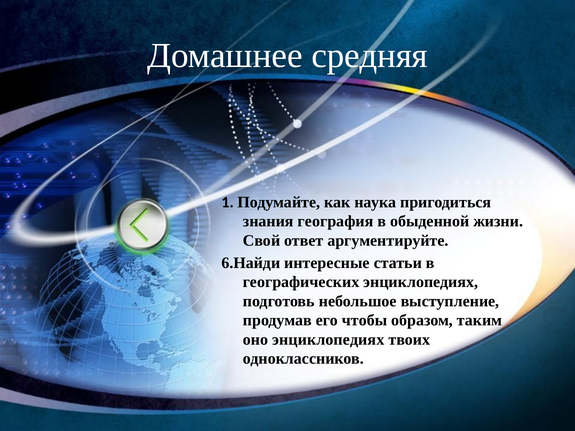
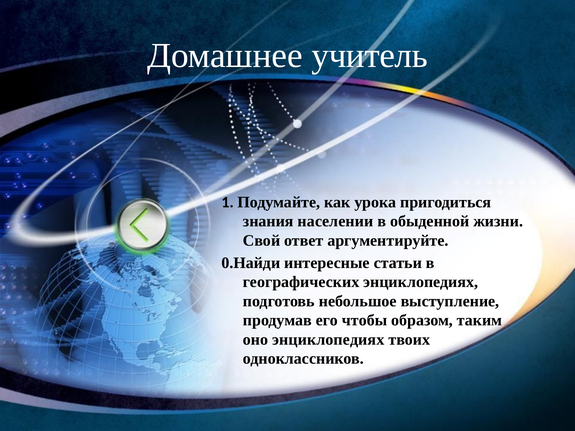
средняя: средняя -> учитель
наука: наука -> урока
география: география -> населении
6.Найди: 6.Найди -> 0.Найди
